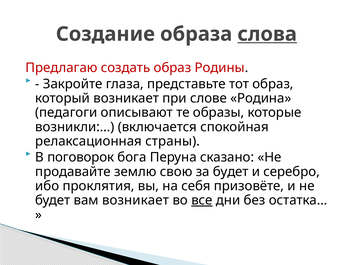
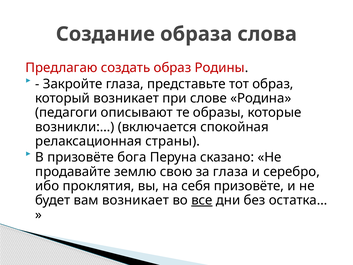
слова underline: present -> none
В поговорок: поговорок -> призовёте
за будет: будет -> глаза
